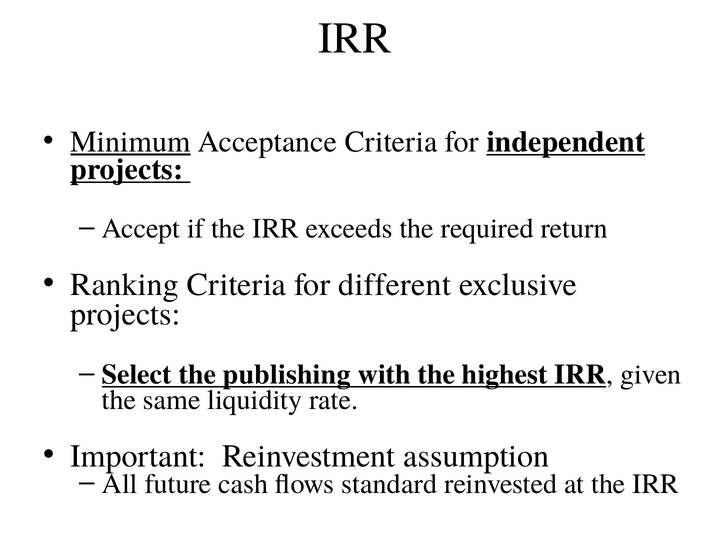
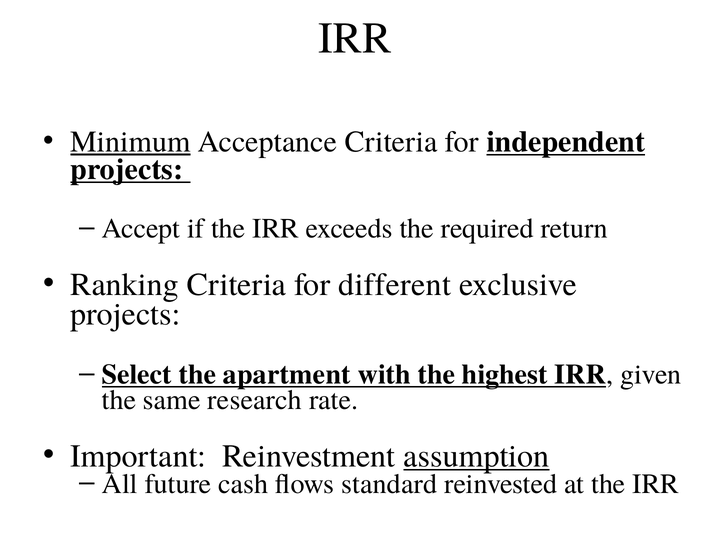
publishing: publishing -> apartment
liquidity: liquidity -> research
assumption underline: none -> present
